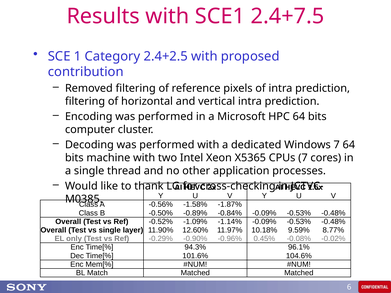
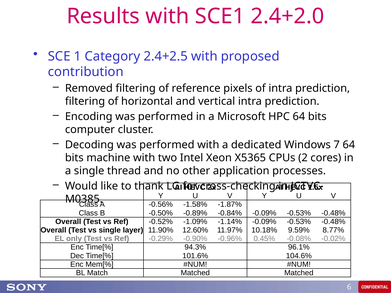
2.4+7.5: 2.4+7.5 -> 2.4+2.0
CPUs 7: 7 -> 2
